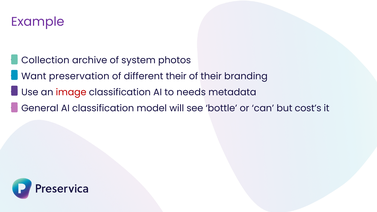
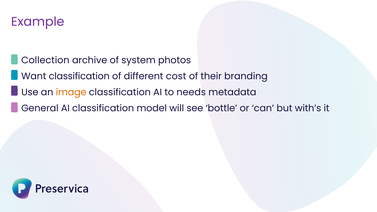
Want preservation: preservation -> classification
different their: their -> cost
image colour: red -> orange
cost’s: cost’s -> with’s
